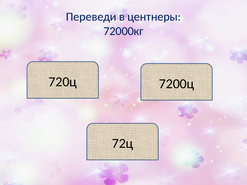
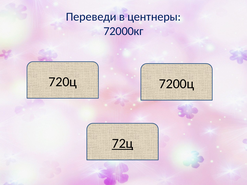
72ц underline: none -> present
